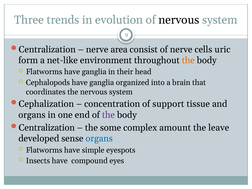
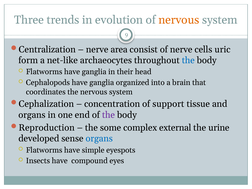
nervous at (179, 20) colour: black -> orange
environment: environment -> archaeocytes
the at (188, 60) colour: orange -> blue
Centralization at (47, 128): Centralization -> Reproduction
amount: amount -> external
leave: leave -> urine
